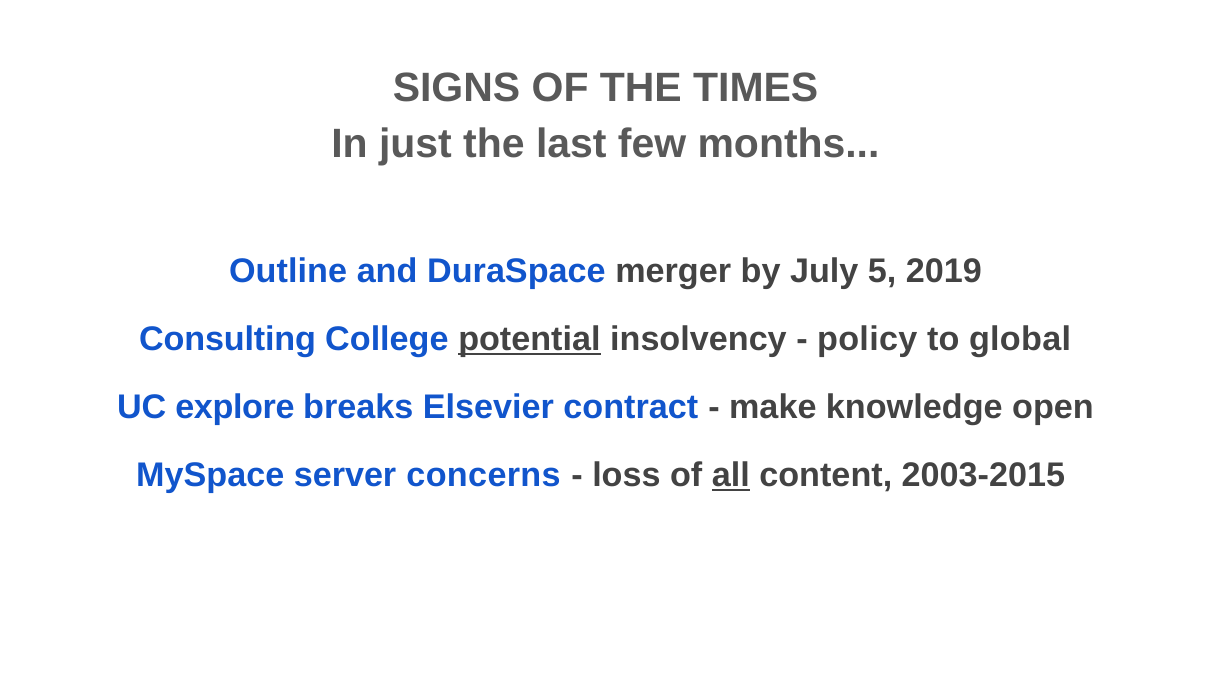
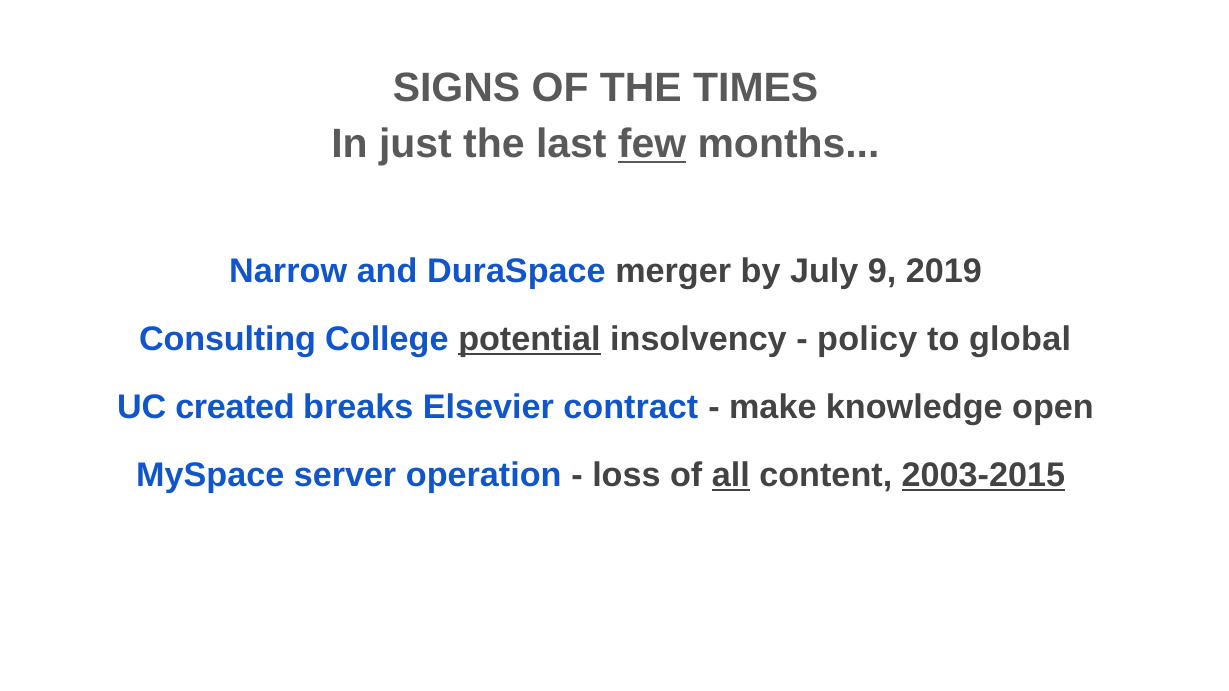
few underline: none -> present
Outline: Outline -> Narrow
5: 5 -> 9
explore: explore -> created
concerns: concerns -> operation
2003-2015 underline: none -> present
